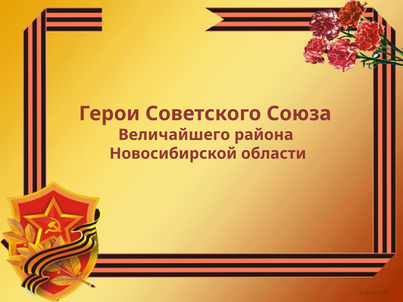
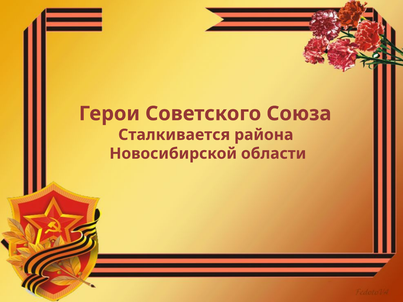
Величайшего: Величайшего -> Сталкивается
